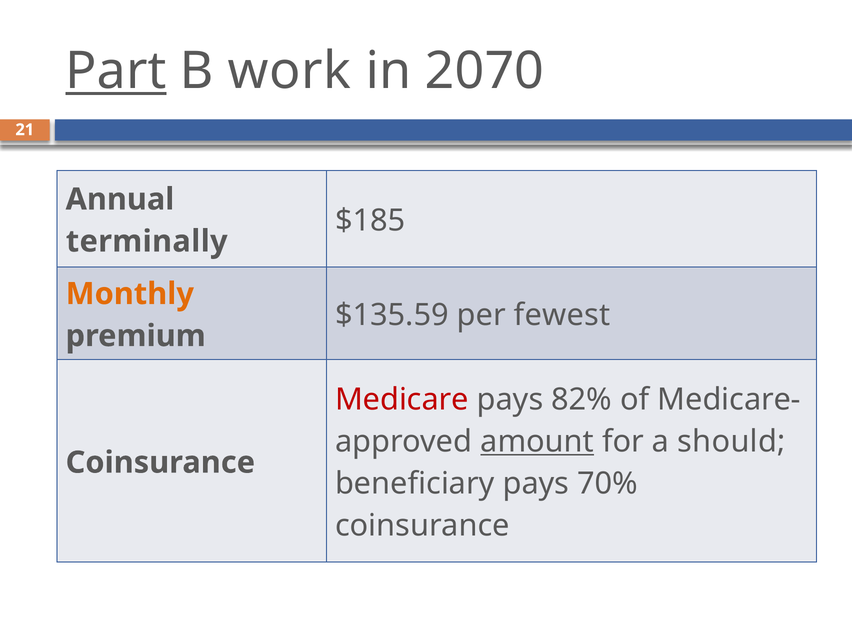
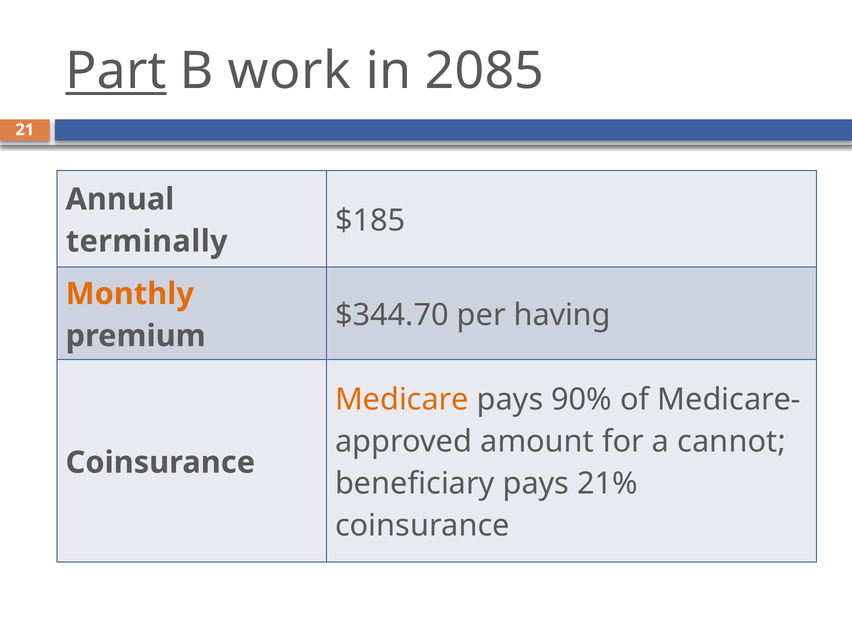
2070: 2070 -> 2085
$135.59: $135.59 -> $344.70
fewest: fewest -> having
Medicare colour: red -> orange
82%: 82% -> 90%
amount underline: present -> none
should: should -> cannot
70%: 70% -> 21%
